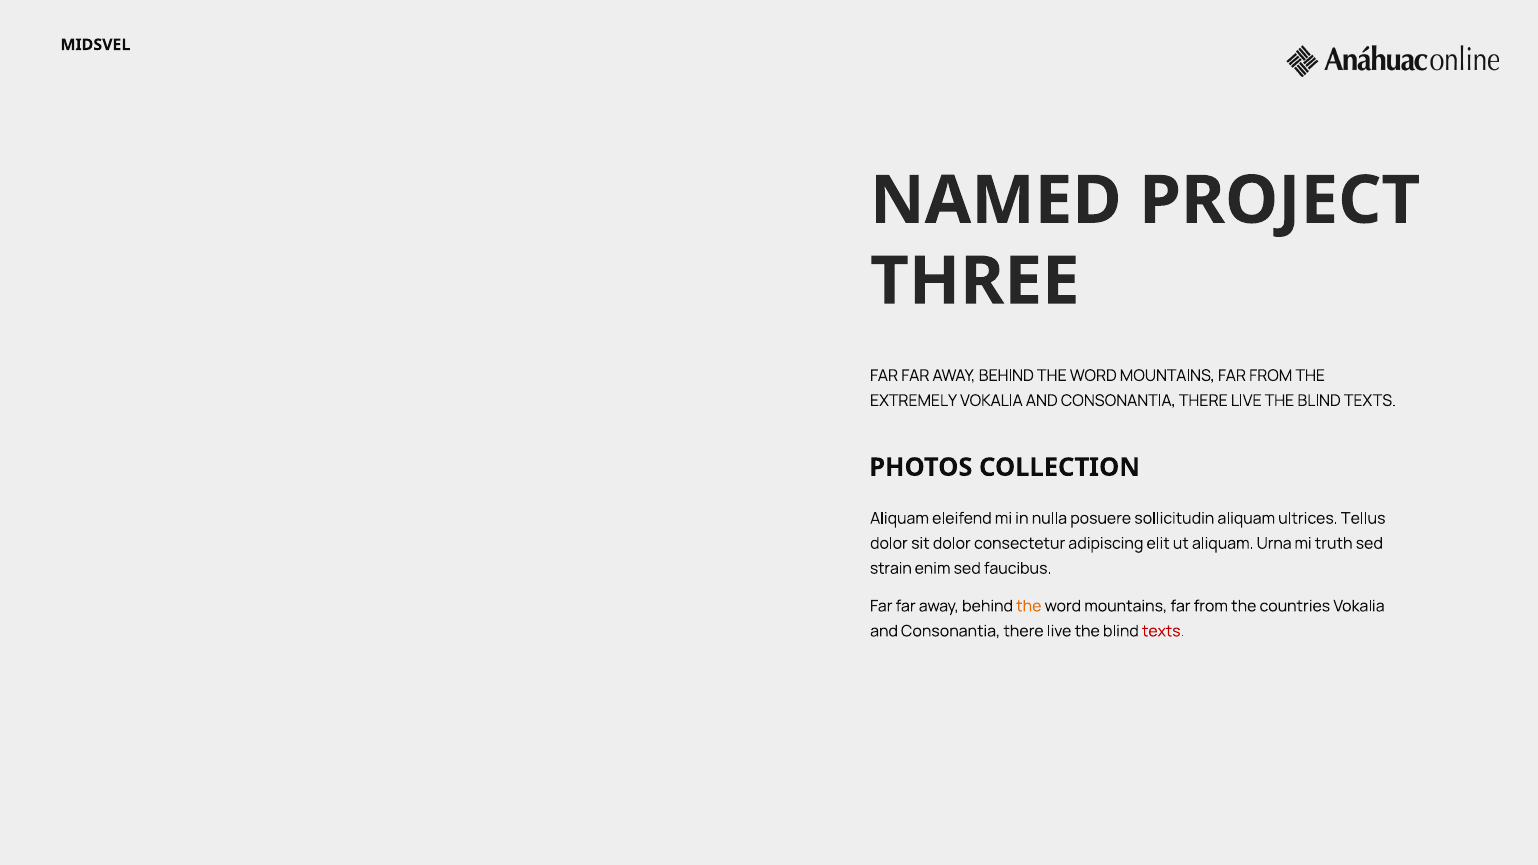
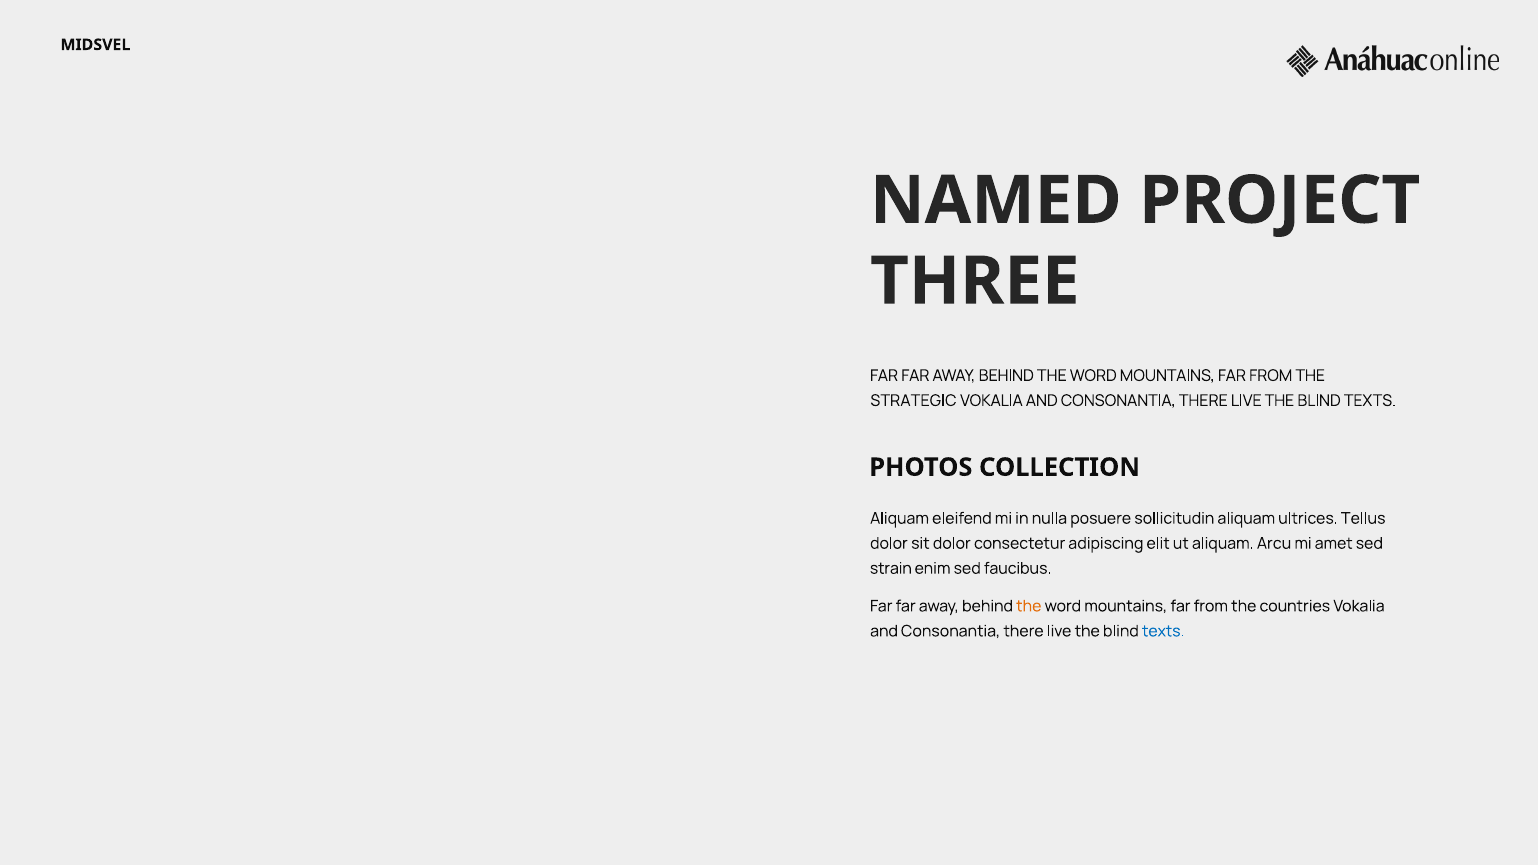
EXTREMELY: EXTREMELY -> STRATEGIC
Urna: Urna -> Arcu
truth: truth -> amet
texts at (1163, 631) colour: red -> blue
